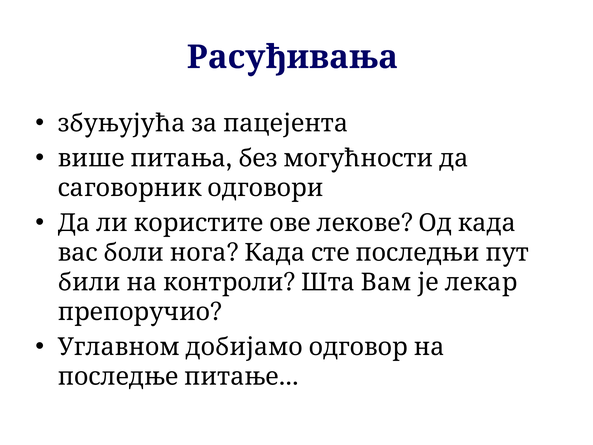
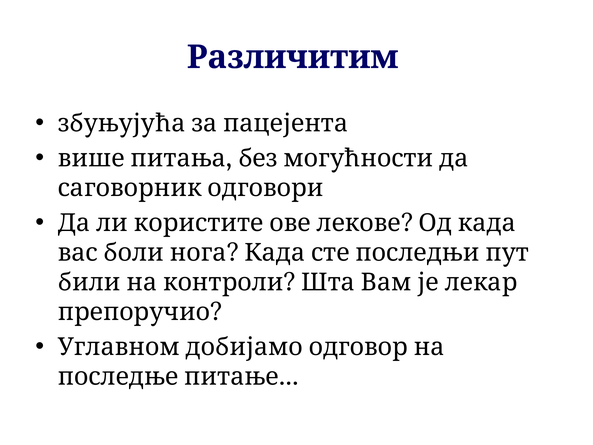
Расуђивања: Расуђивања -> Различитим
